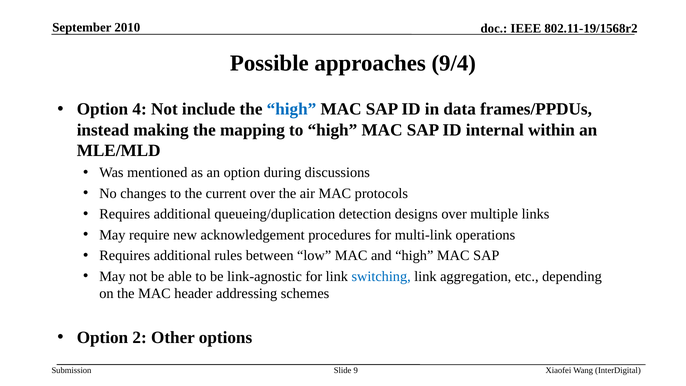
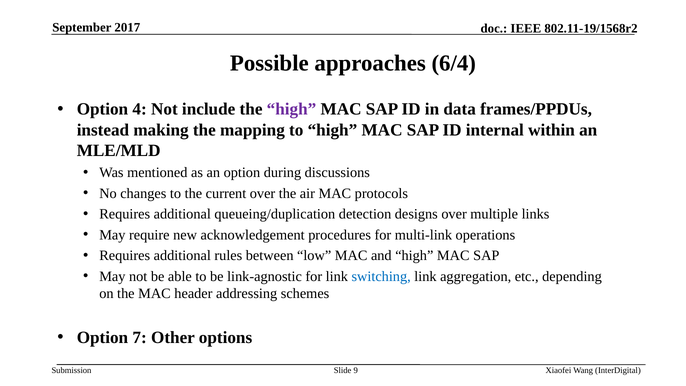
2010: 2010 -> 2017
9/4: 9/4 -> 6/4
high at (291, 109) colour: blue -> purple
2: 2 -> 7
